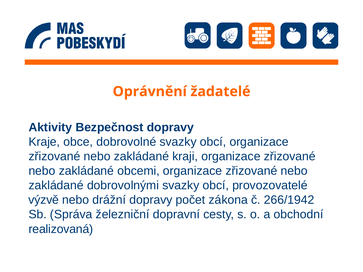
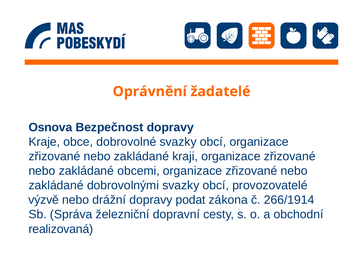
Aktivity: Aktivity -> Osnova
počet: počet -> podat
266/1942: 266/1942 -> 266/1914
